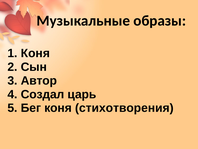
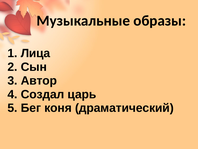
1 Коня: Коня -> Лица
стихотворения: стихотворения -> драматический
